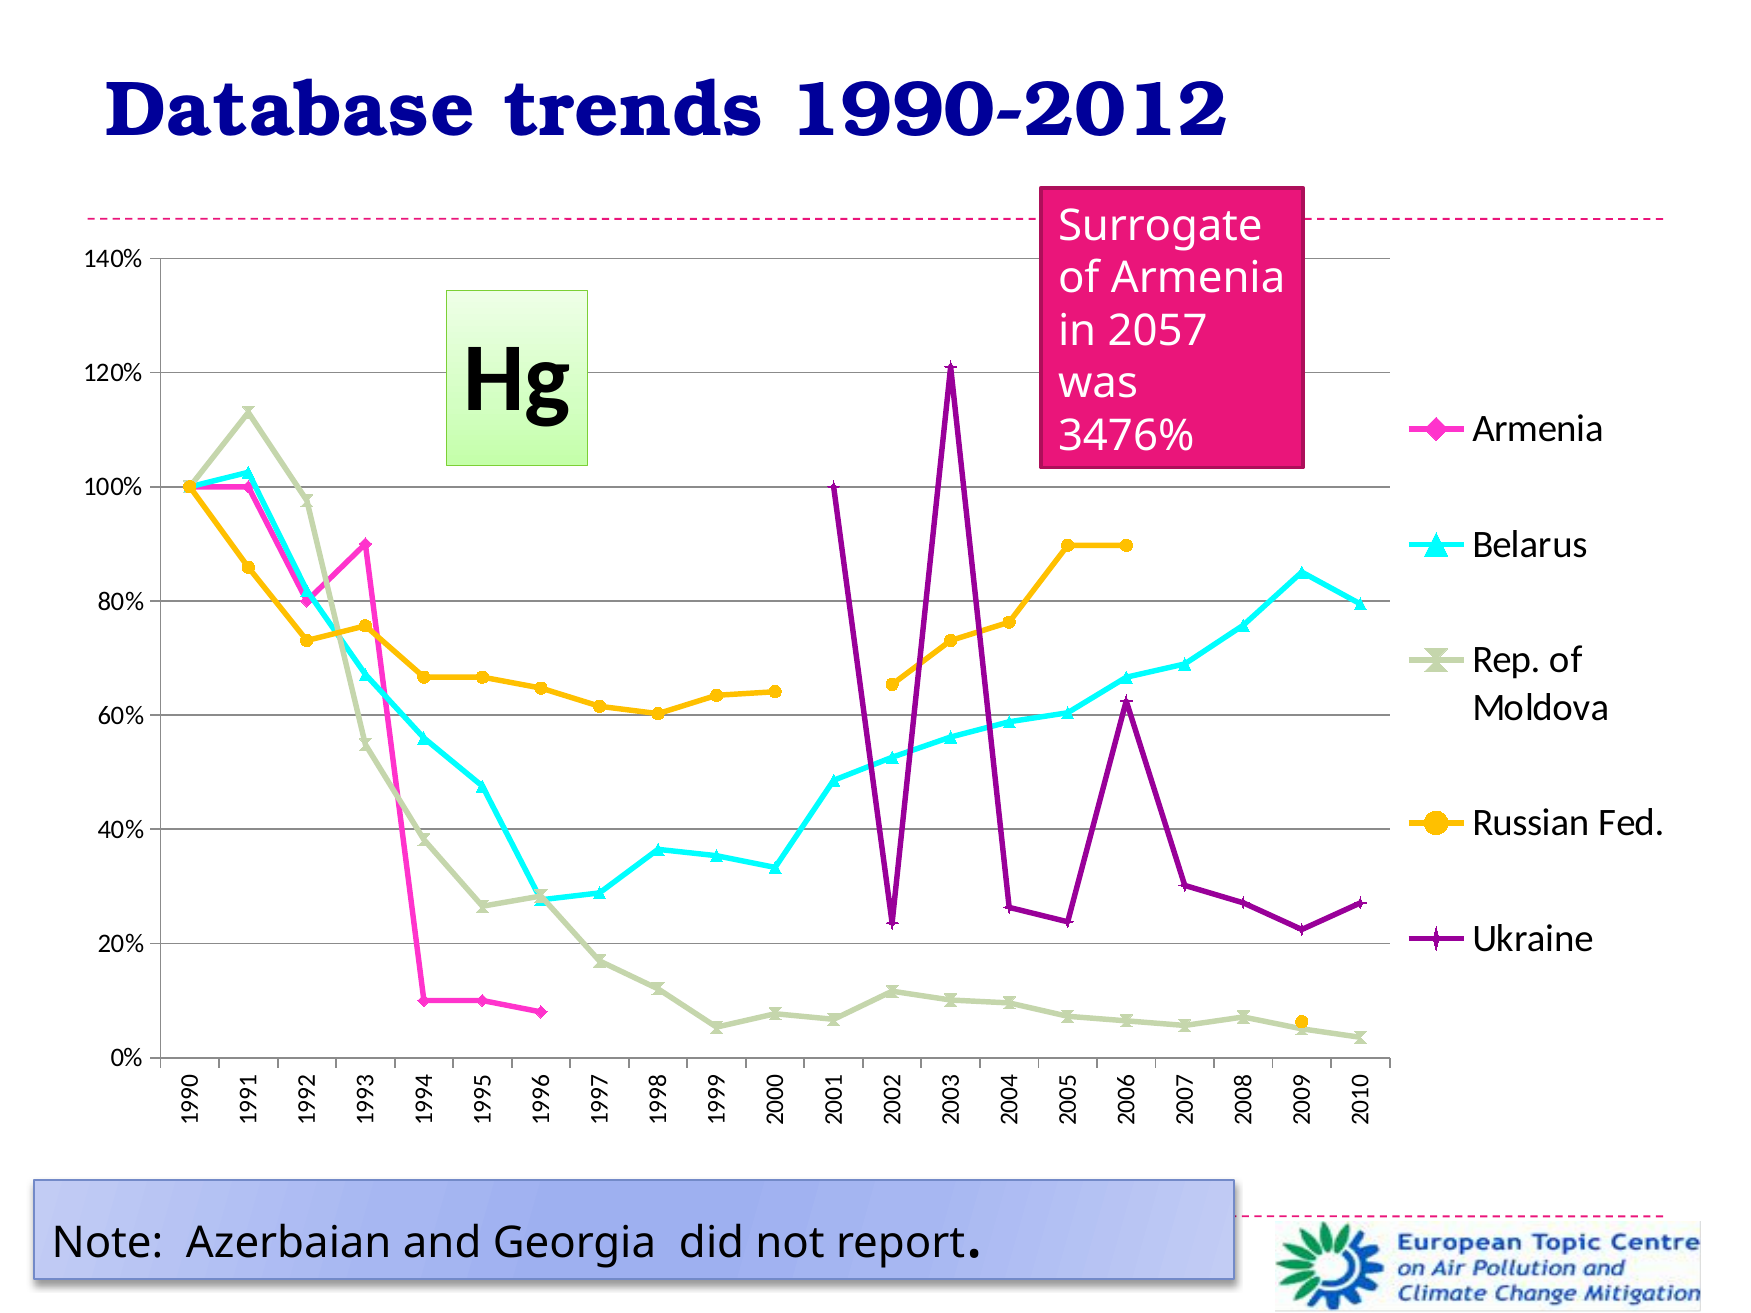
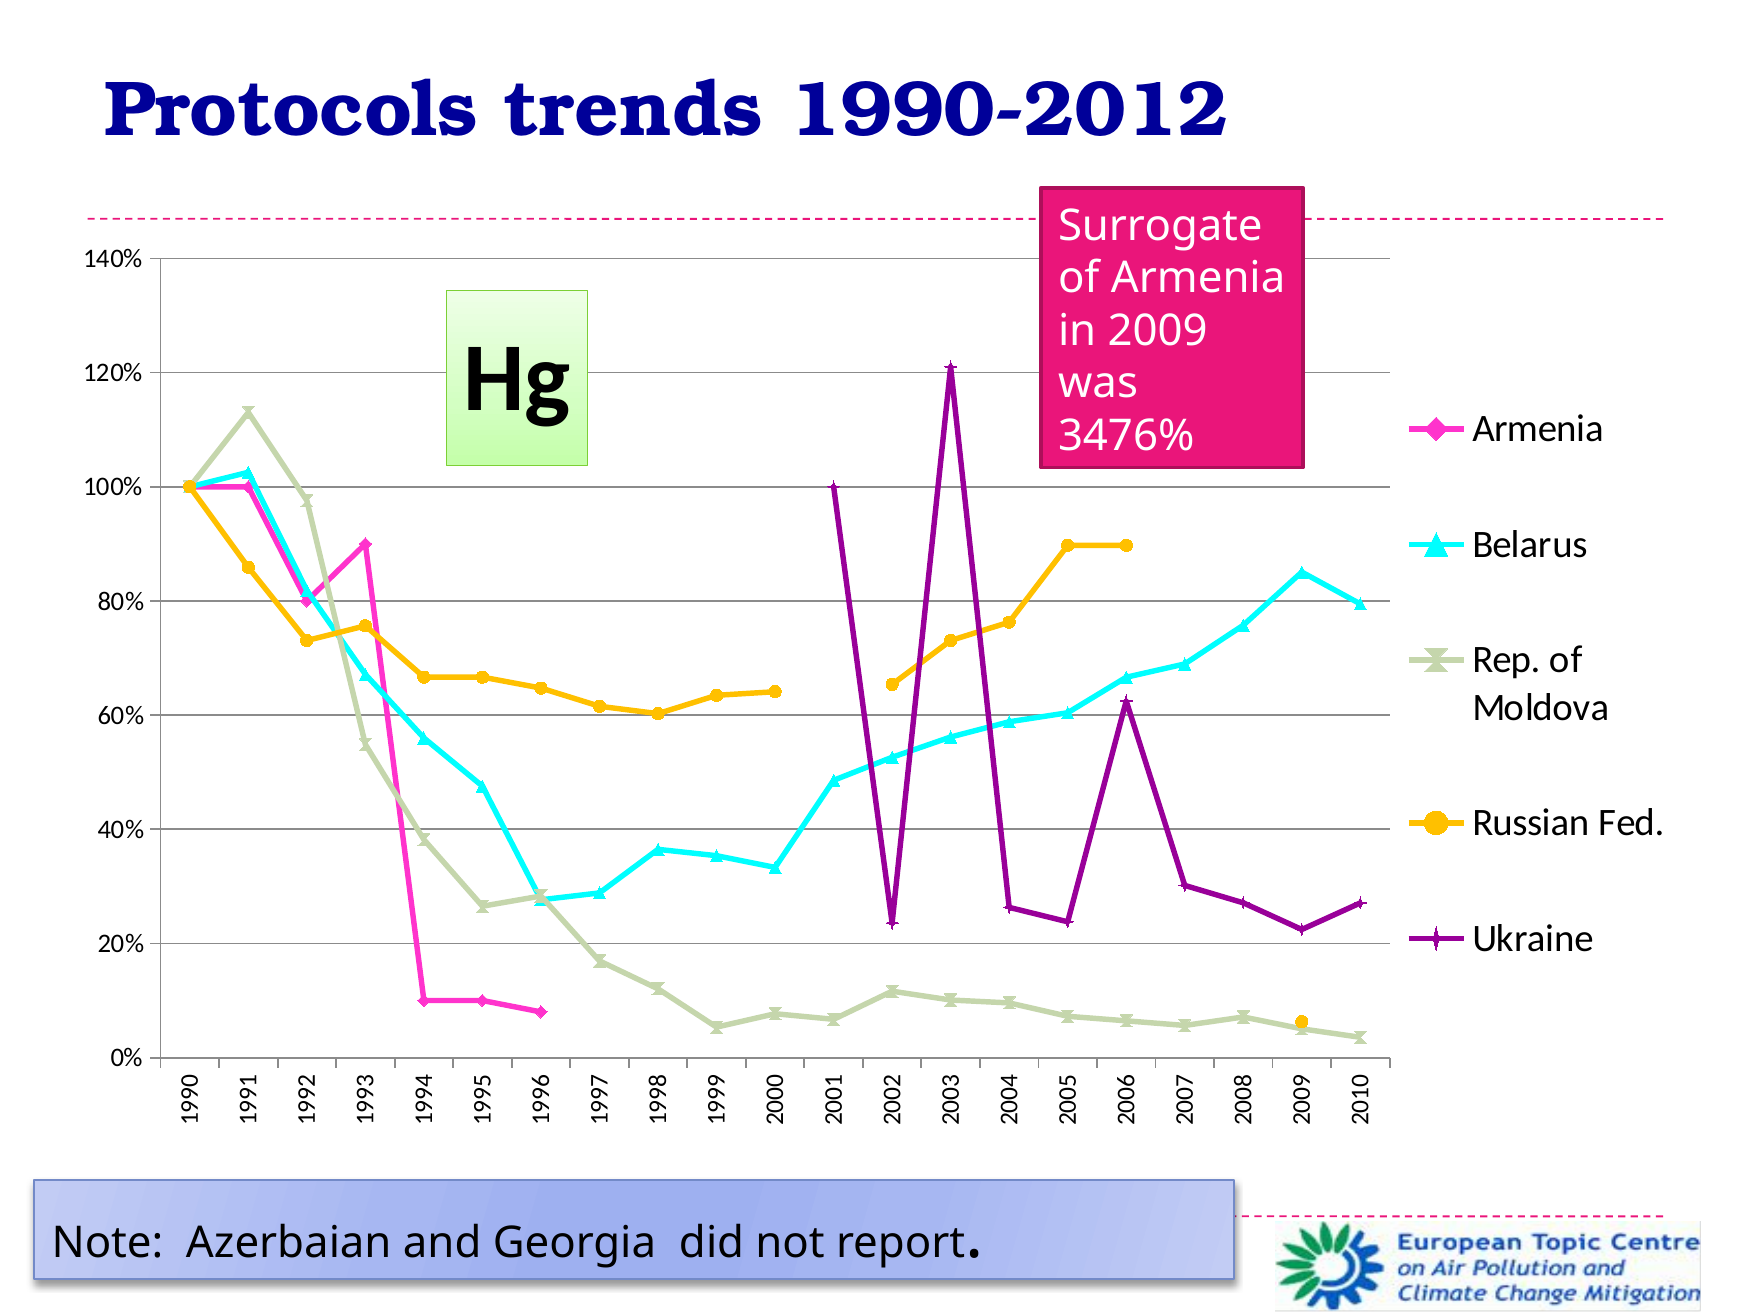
Database: Database -> Protocols
2057: 2057 -> 2009
